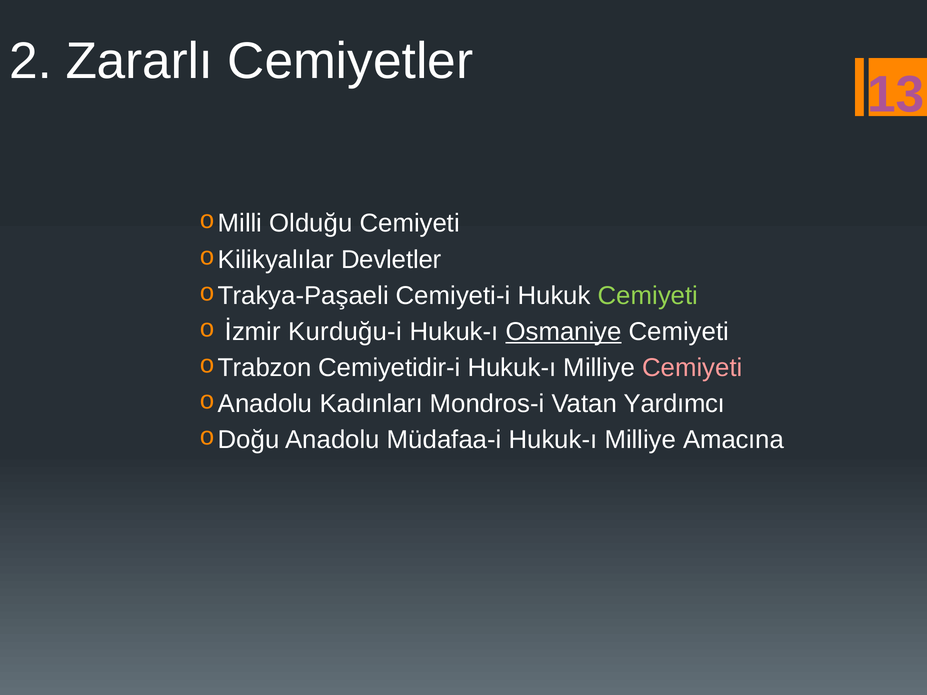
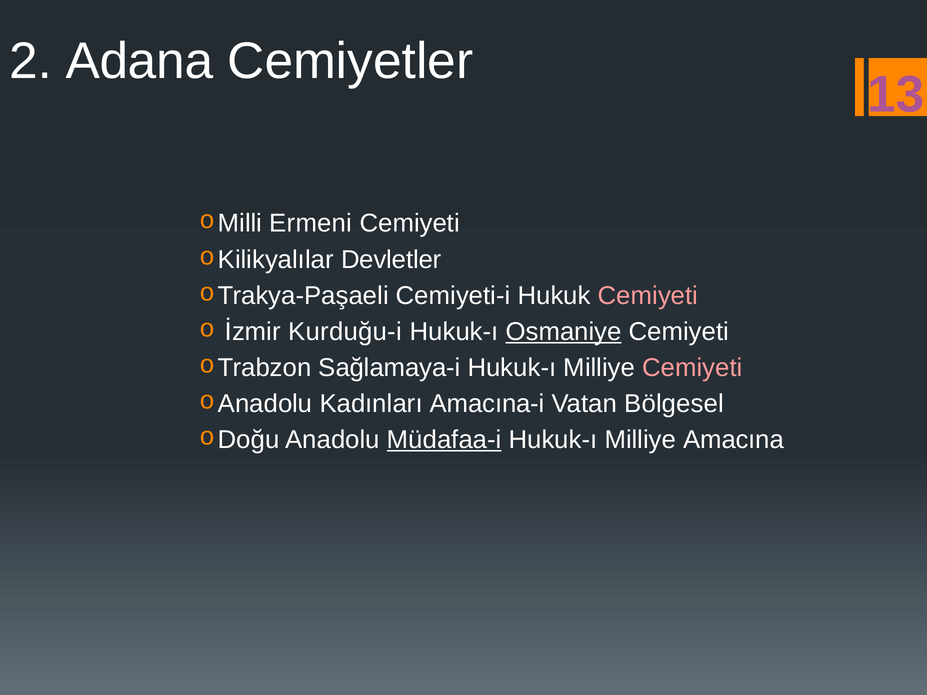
Zararlı: Zararlı -> Adana
Olduğu: Olduğu -> Ermeni
Cemiyeti at (648, 296) colour: light green -> pink
Cemiyetidir-i: Cemiyetidir-i -> Sağlamaya-i
Mondros-i: Mondros-i -> Amacına-i
Yardımcı: Yardımcı -> Bölgesel
Müdafaa-i underline: none -> present
